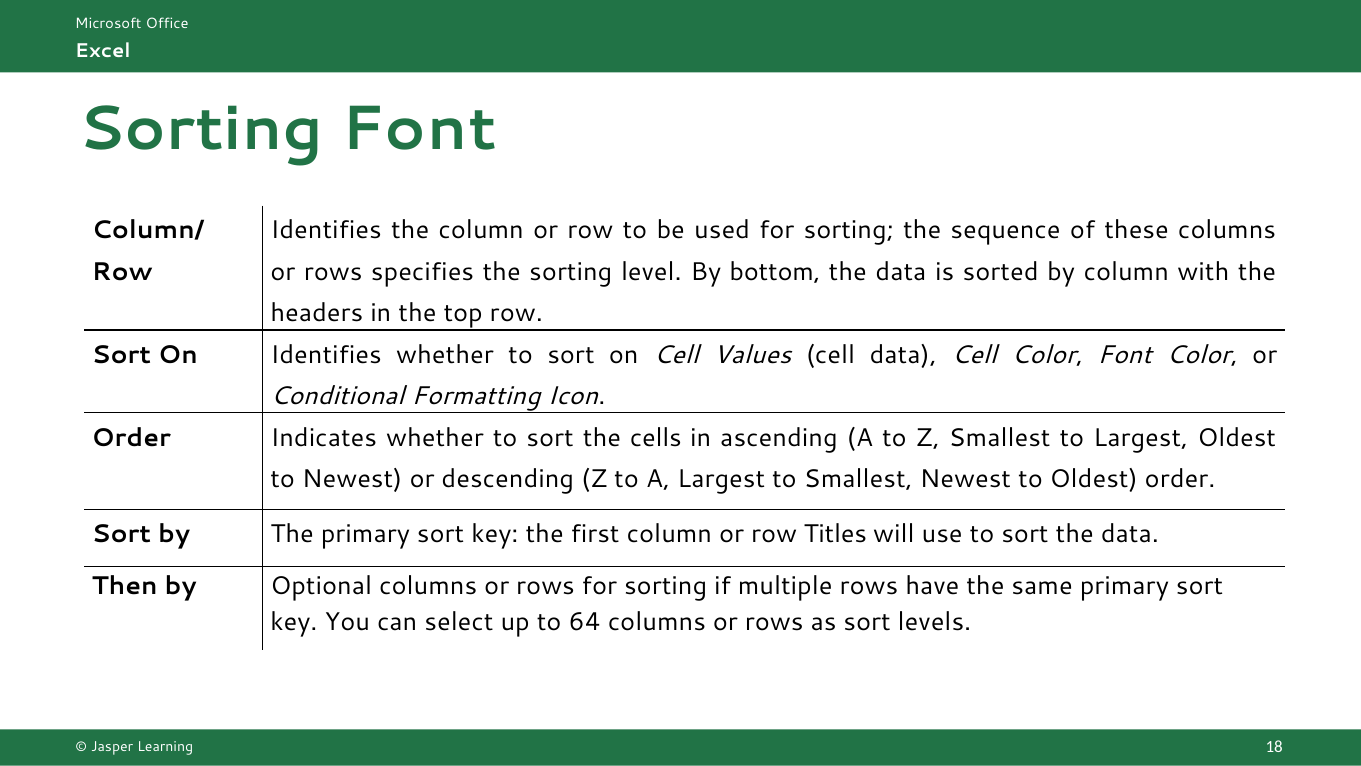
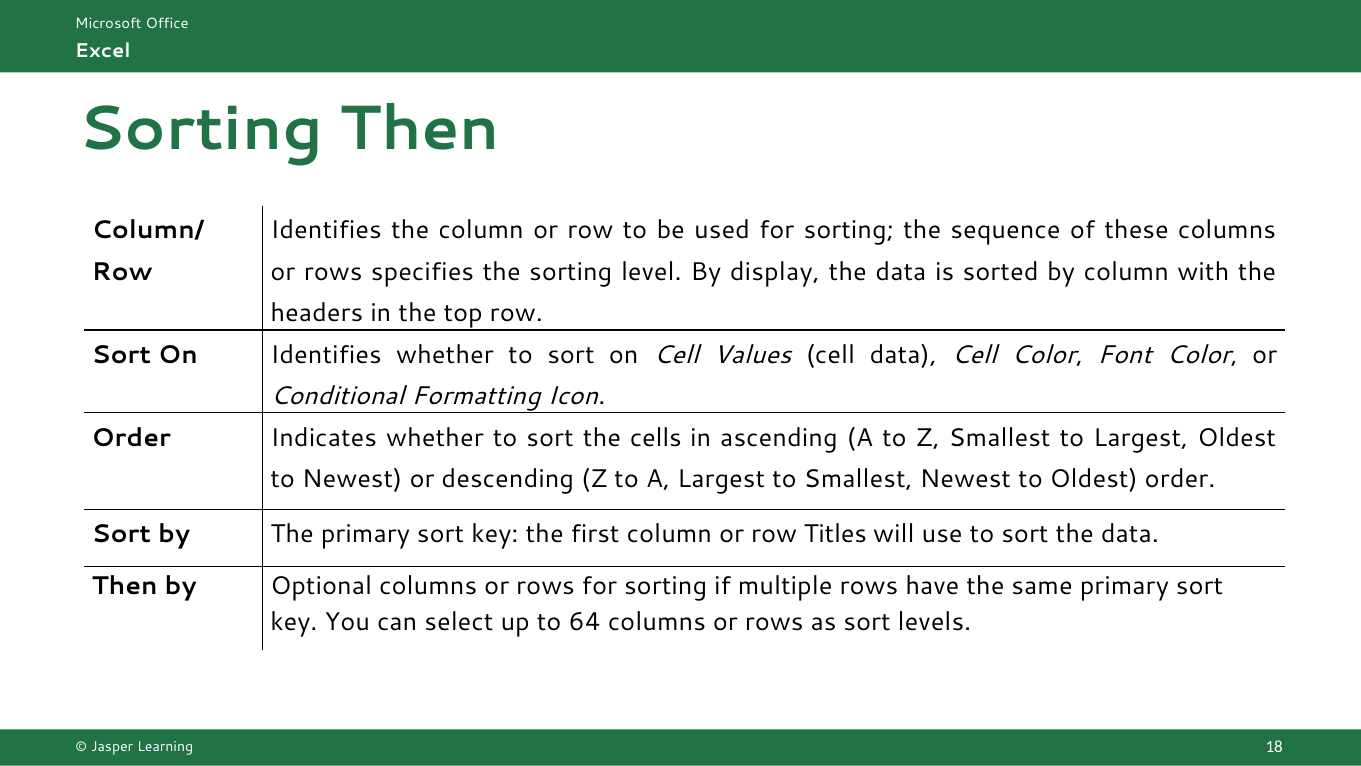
Sorting Font: Font -> Then
bottom: bottom -> display
